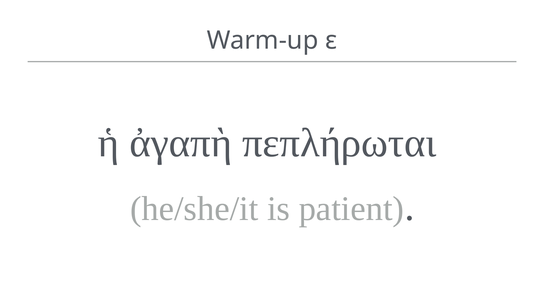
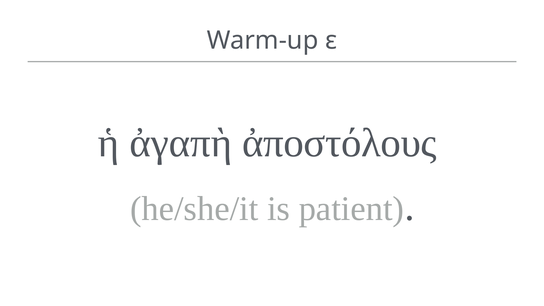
πεπλήρωται: πεπλήρωται -> ἀποστόλους
